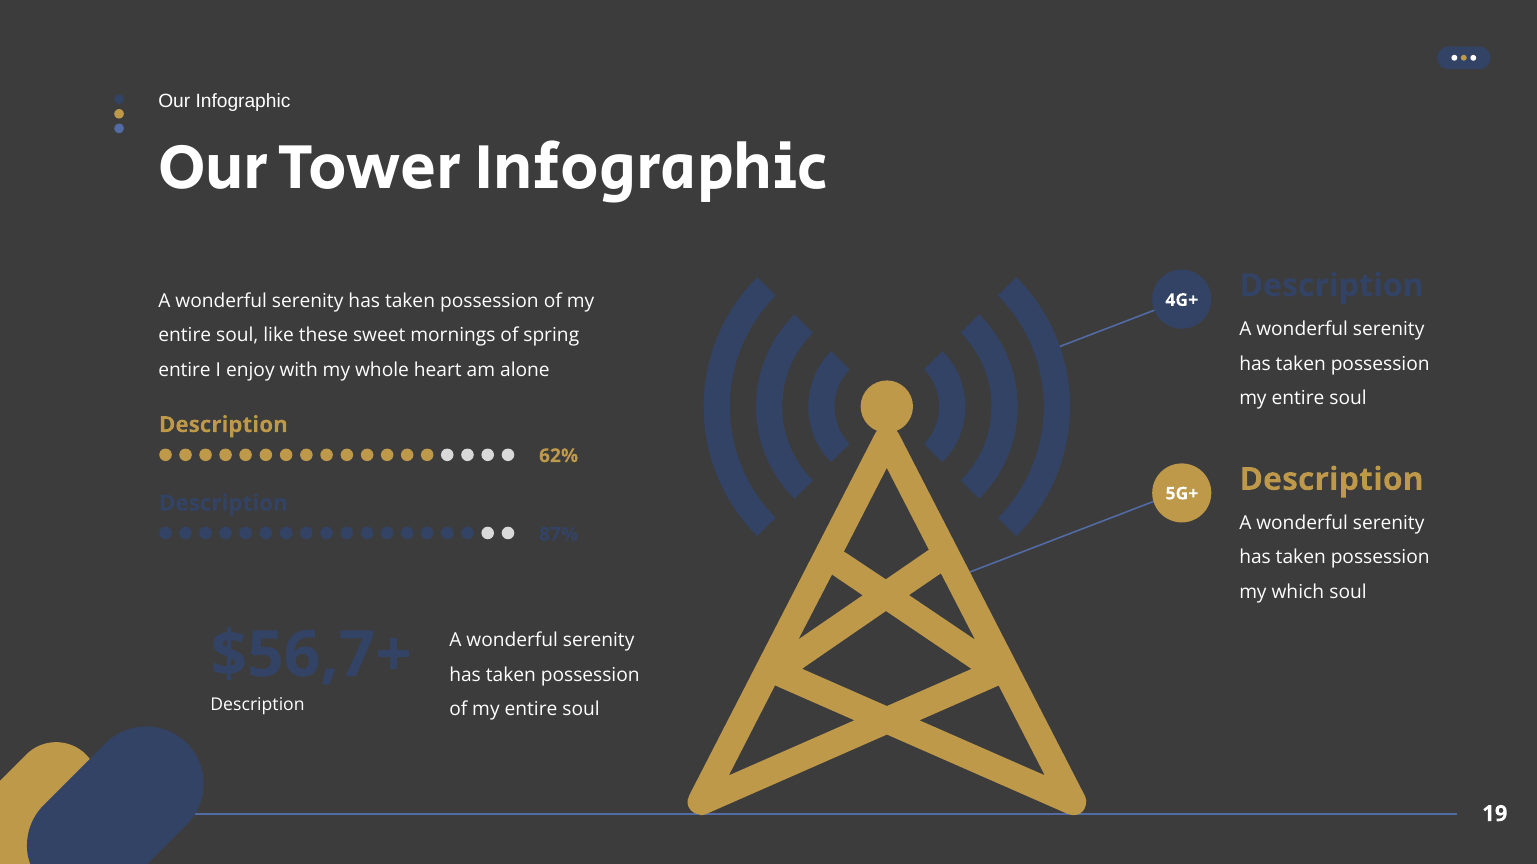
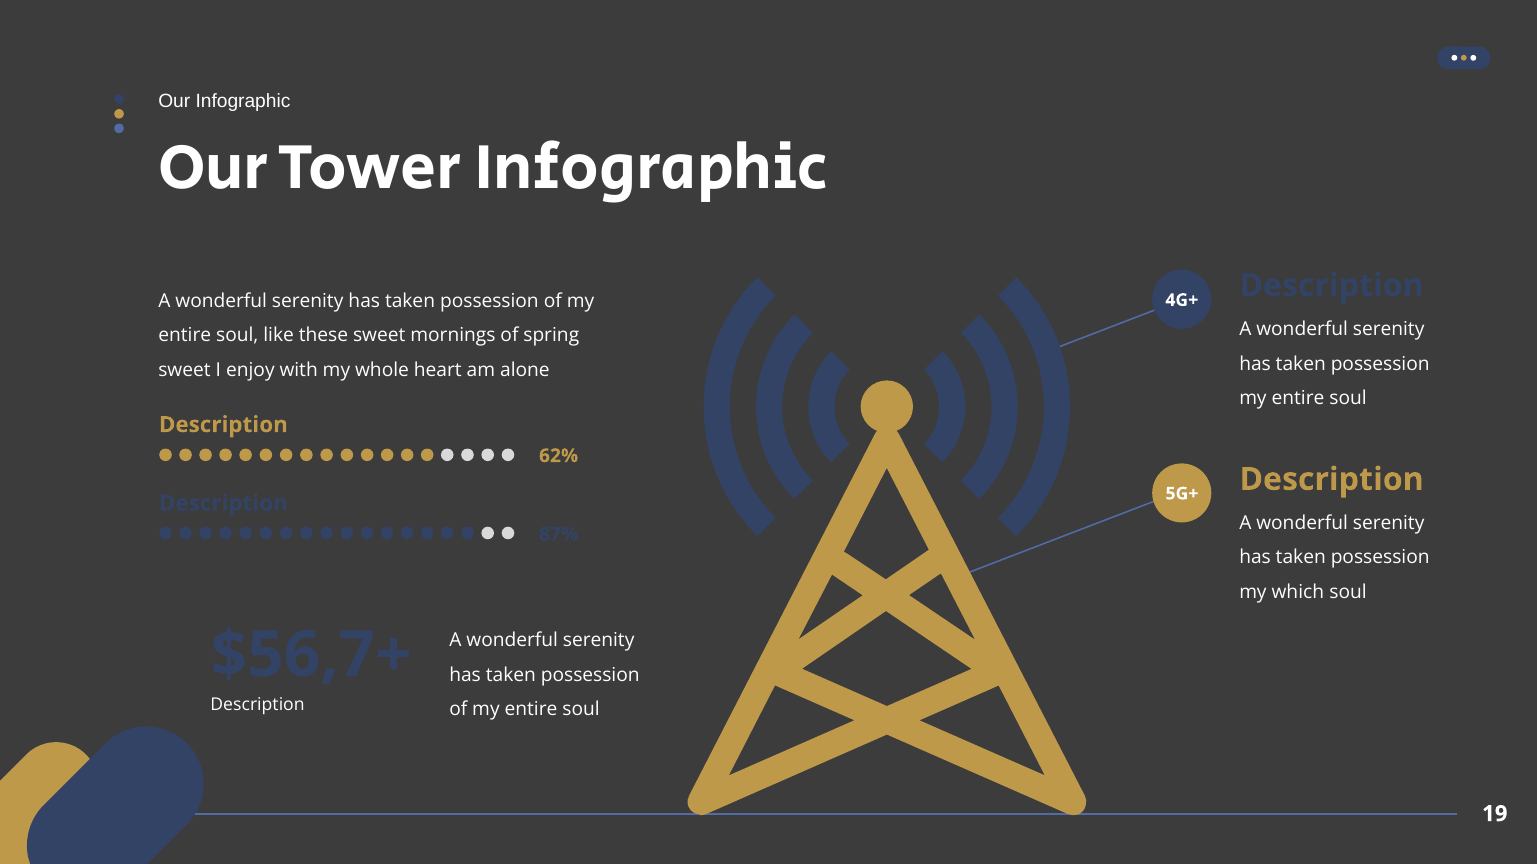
entire at (185, 370): entire -> sweet
